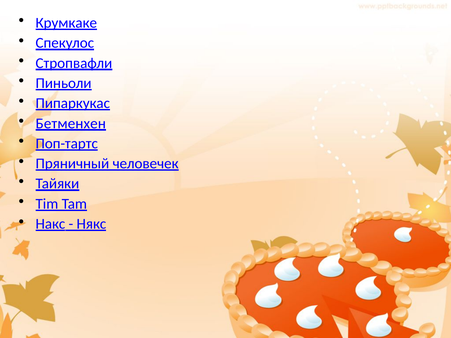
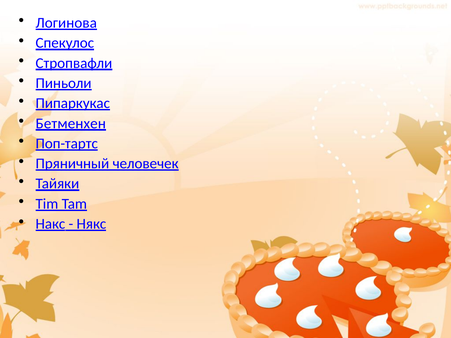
Крумкаке: Крумкаке -> Логинова
